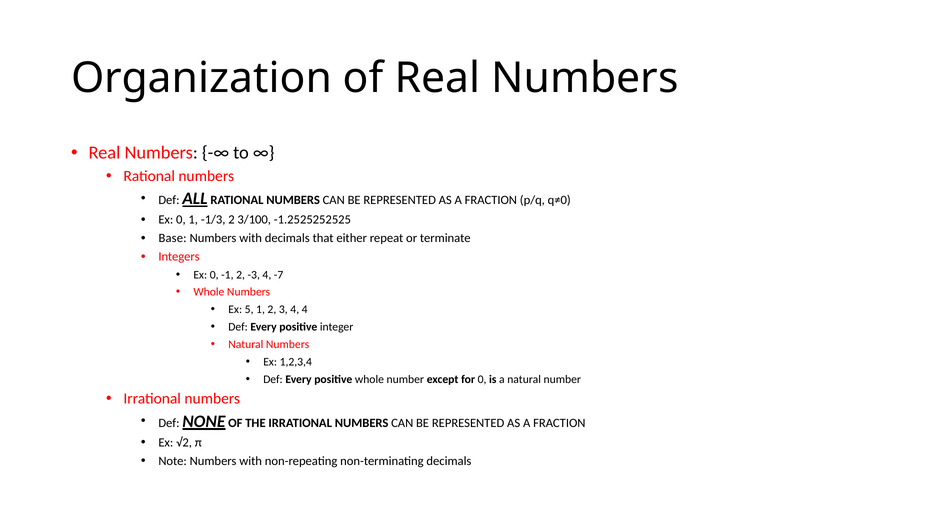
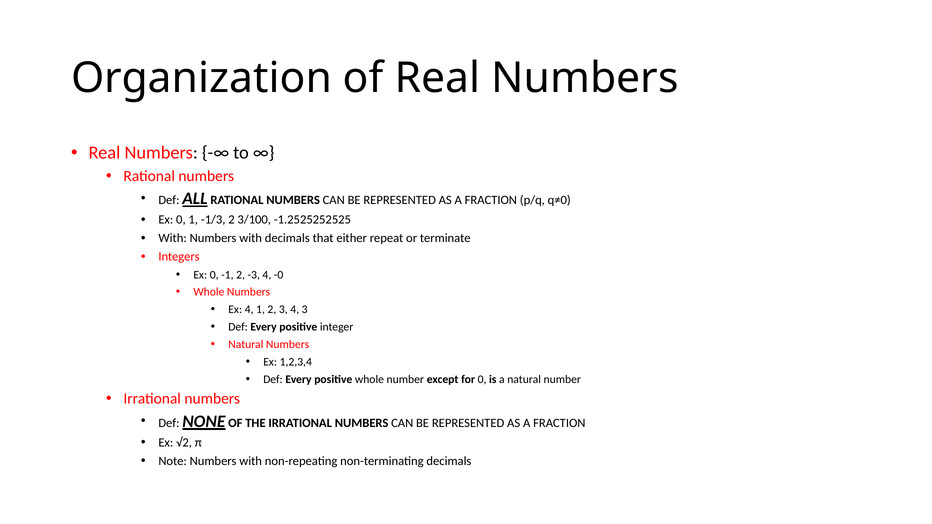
Base at (173, 238): Base -> With
-7: -7 -> -0
Ex 5: 5 -> 4
4 4: 4 -> 3
